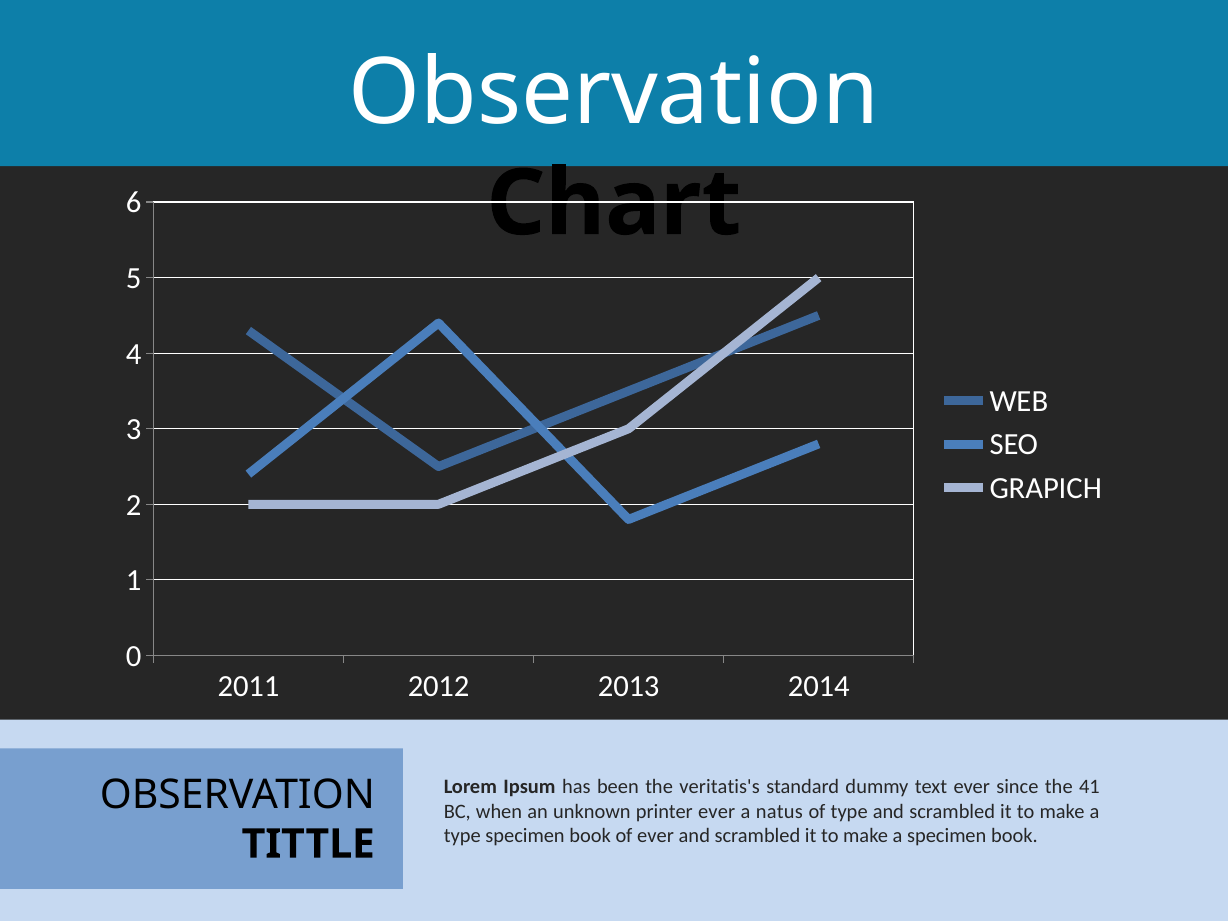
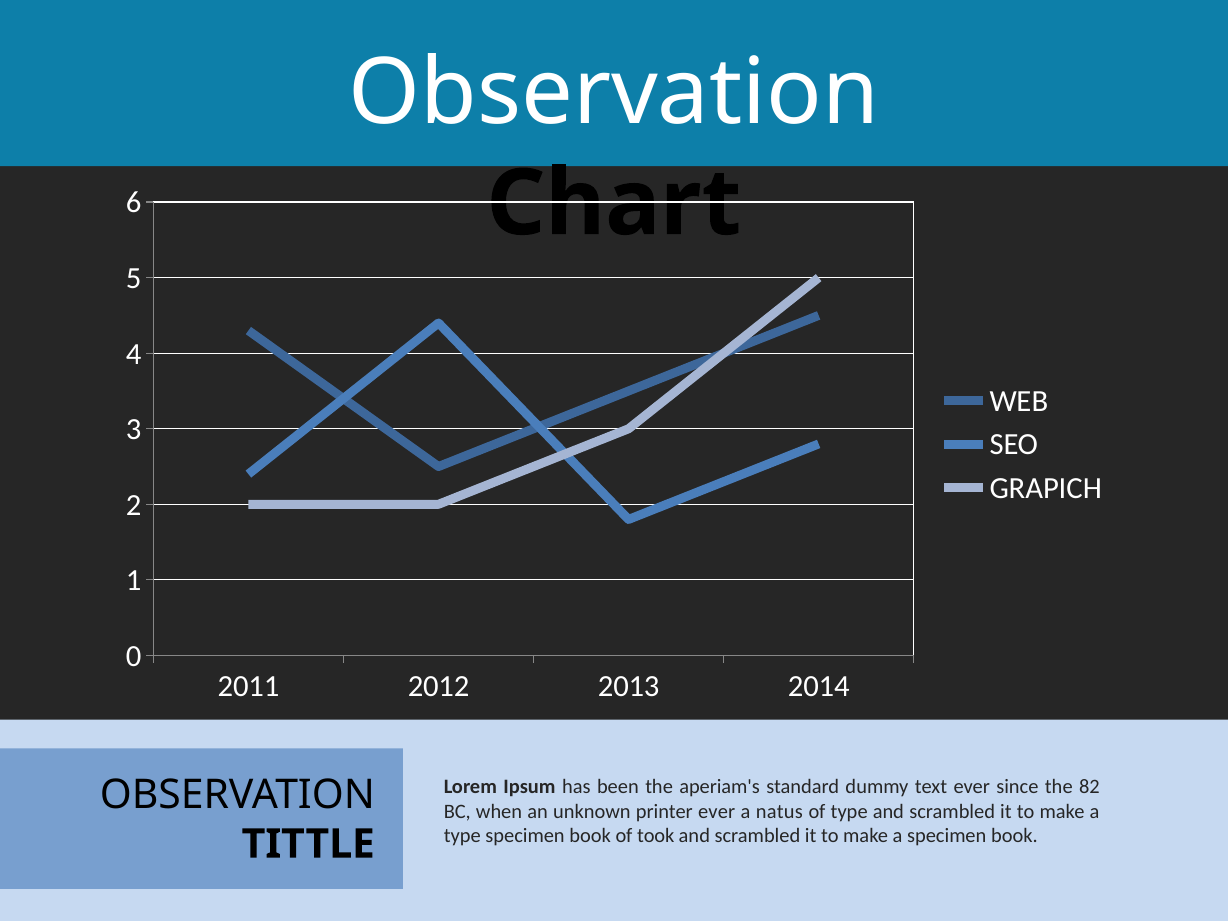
veritatis's: veritatis's -> aperiam's
41: 41 -> 82
of ever: ever -> took
